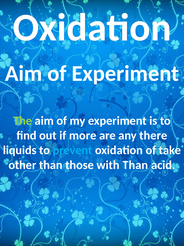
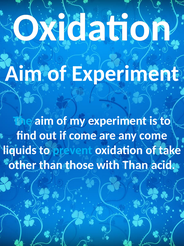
The colour: light green -> light blue
if more: more -> come
any there: there -> come
